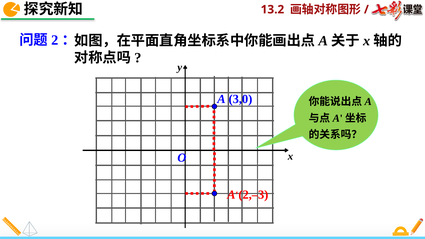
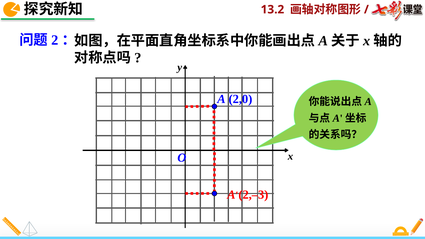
3,0: 3,0 -> 2,0
